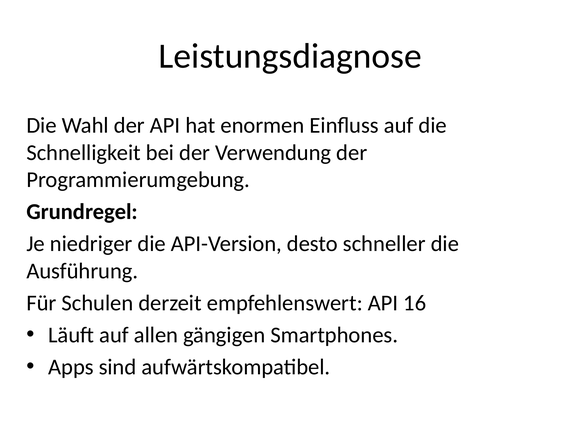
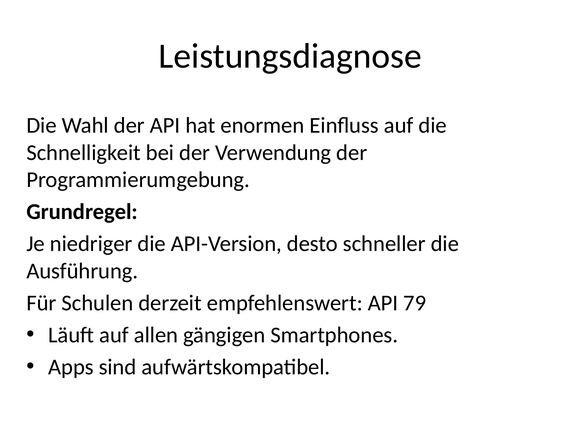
16: 16 -> 79
